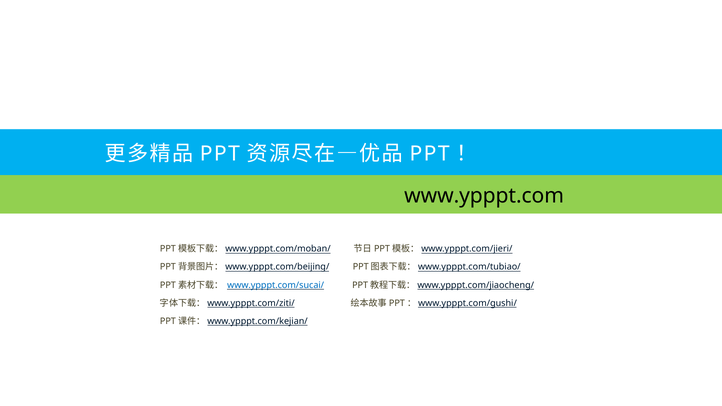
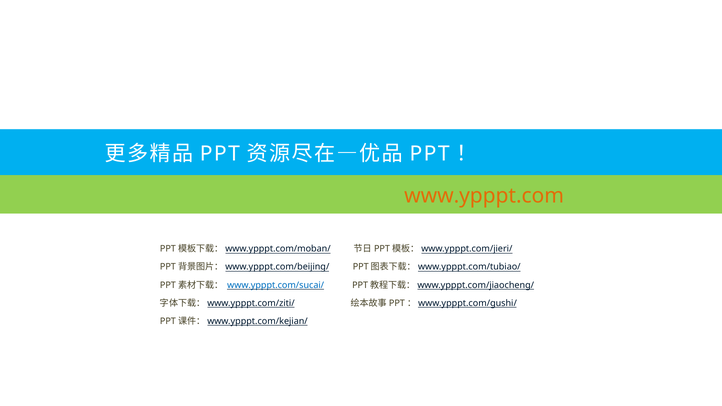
www.ypppt.com colour: black -> orange
